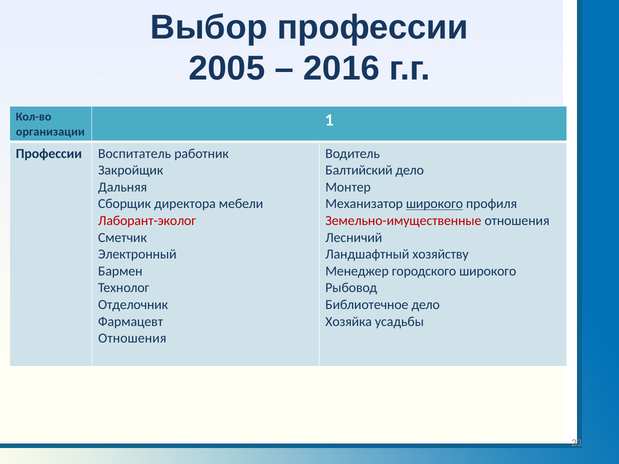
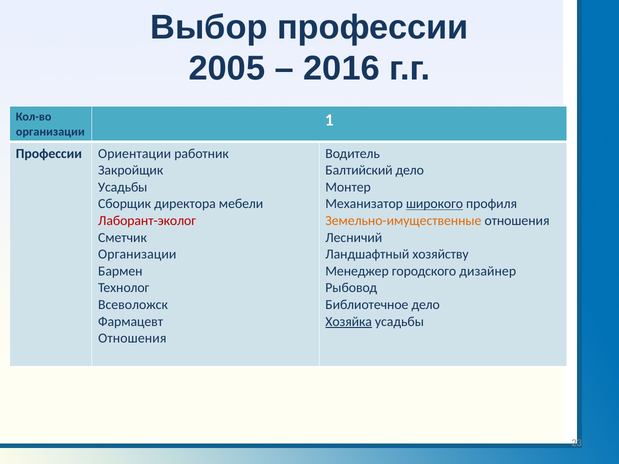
Воспитатель: Воспитатель -> Ориентации
Дальняя at (123, 187): Дальняя -> Усадьбы
Земельно-имущественные colour: red -> orange
Электронный at (137, 254): Электронный -> Организации
городского широкого: широкого -> дизайнер
Отделочник: Отделочник -> Всеволожск
Хозяйка underline: none -> present
